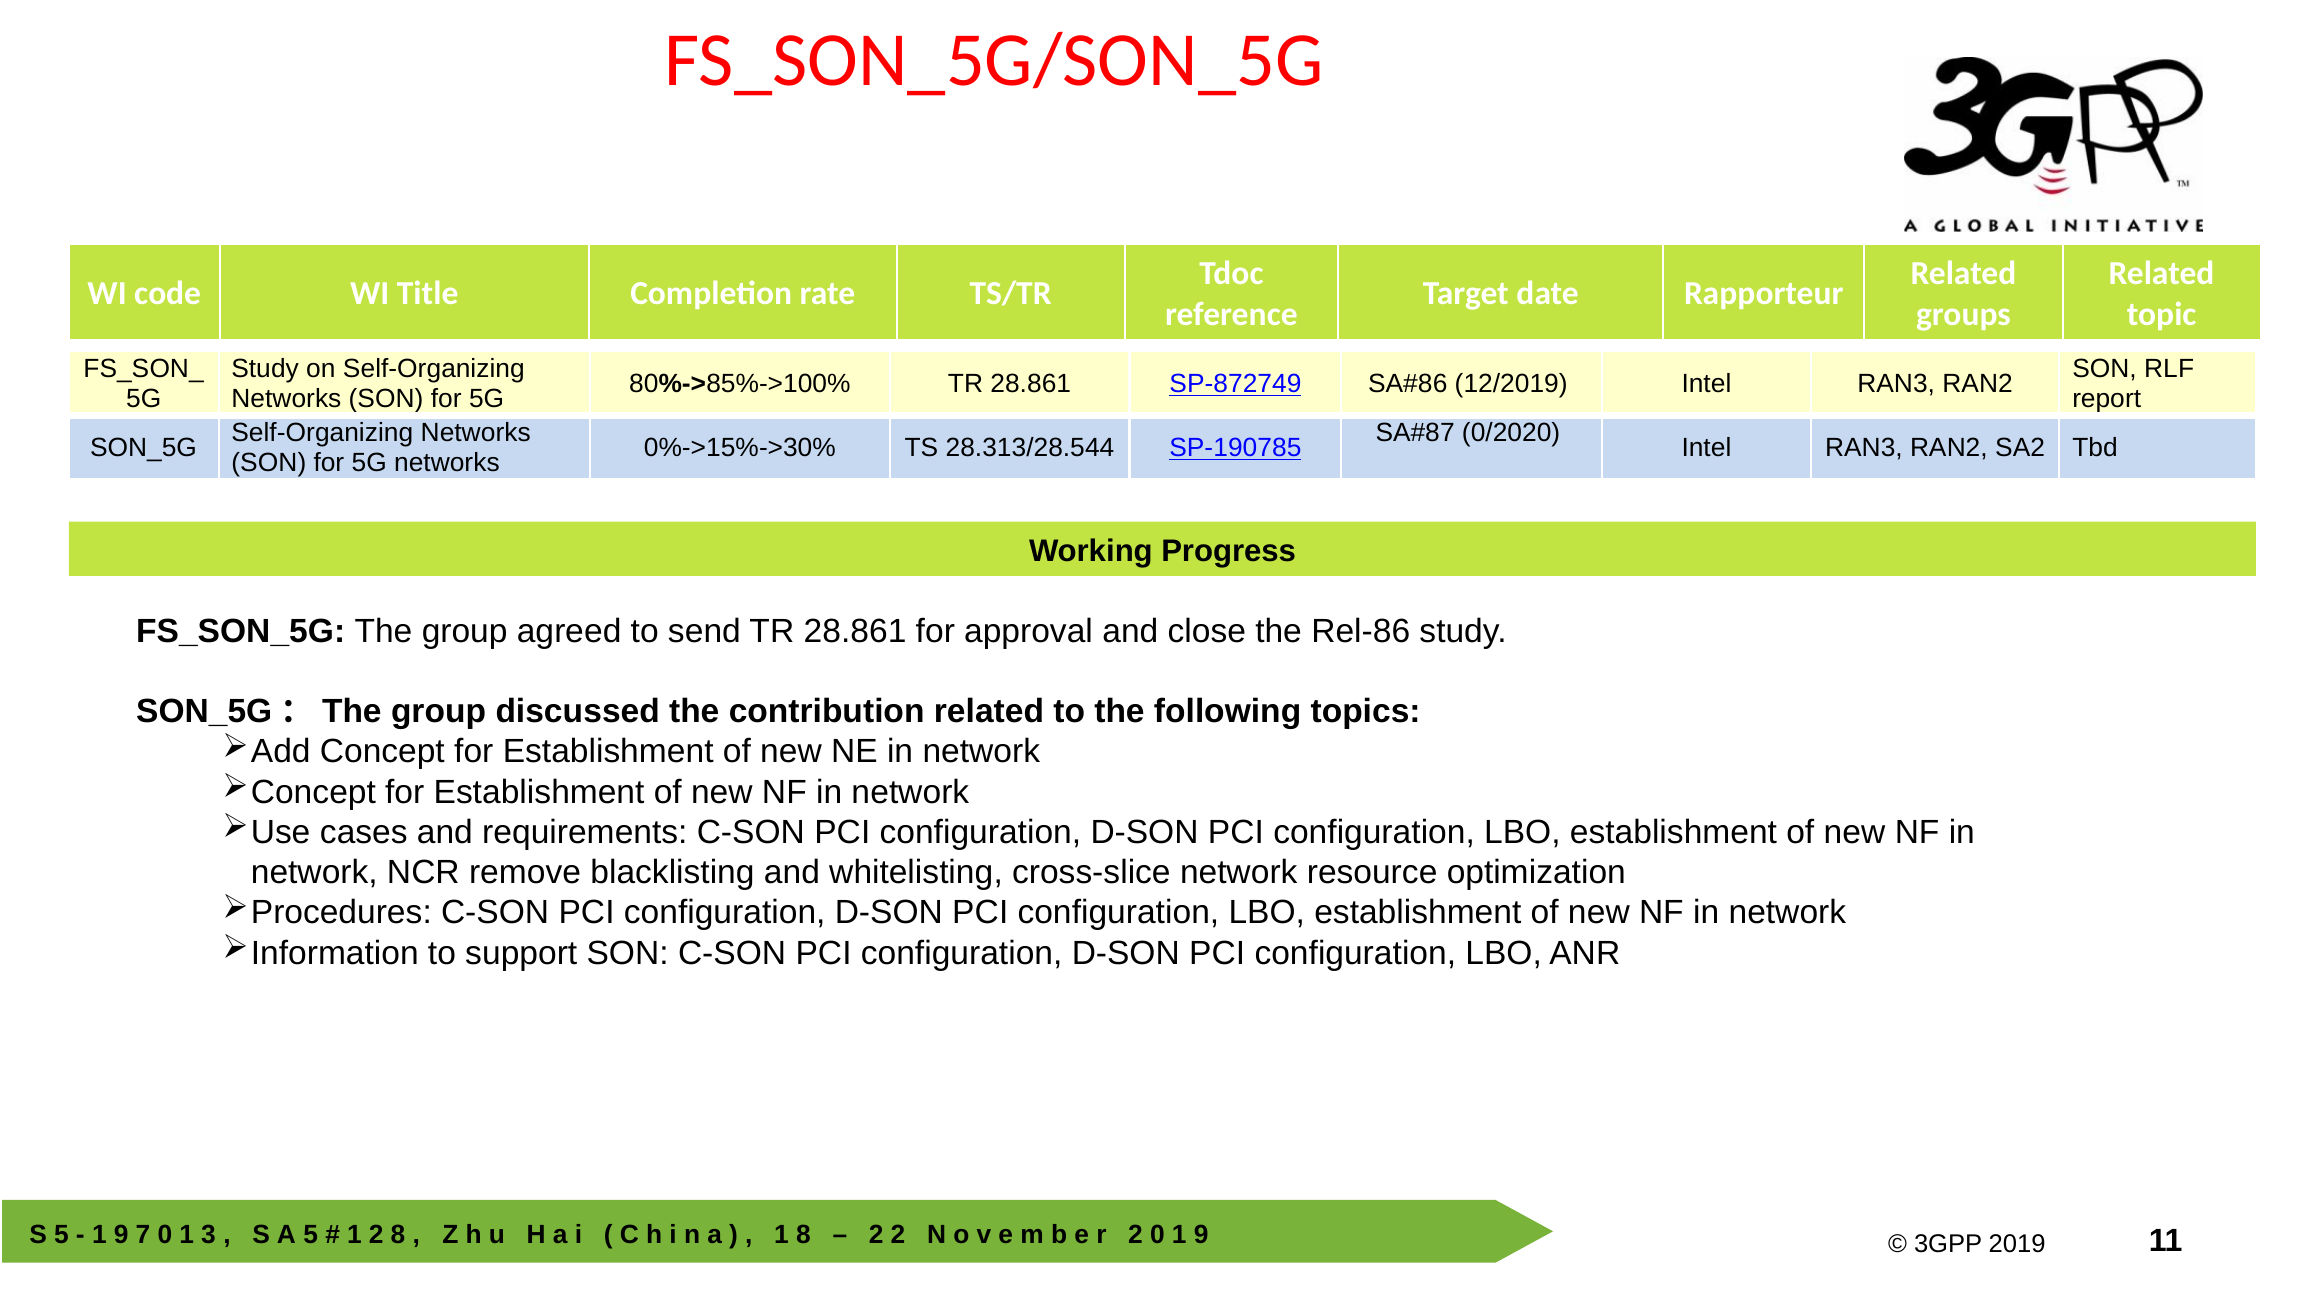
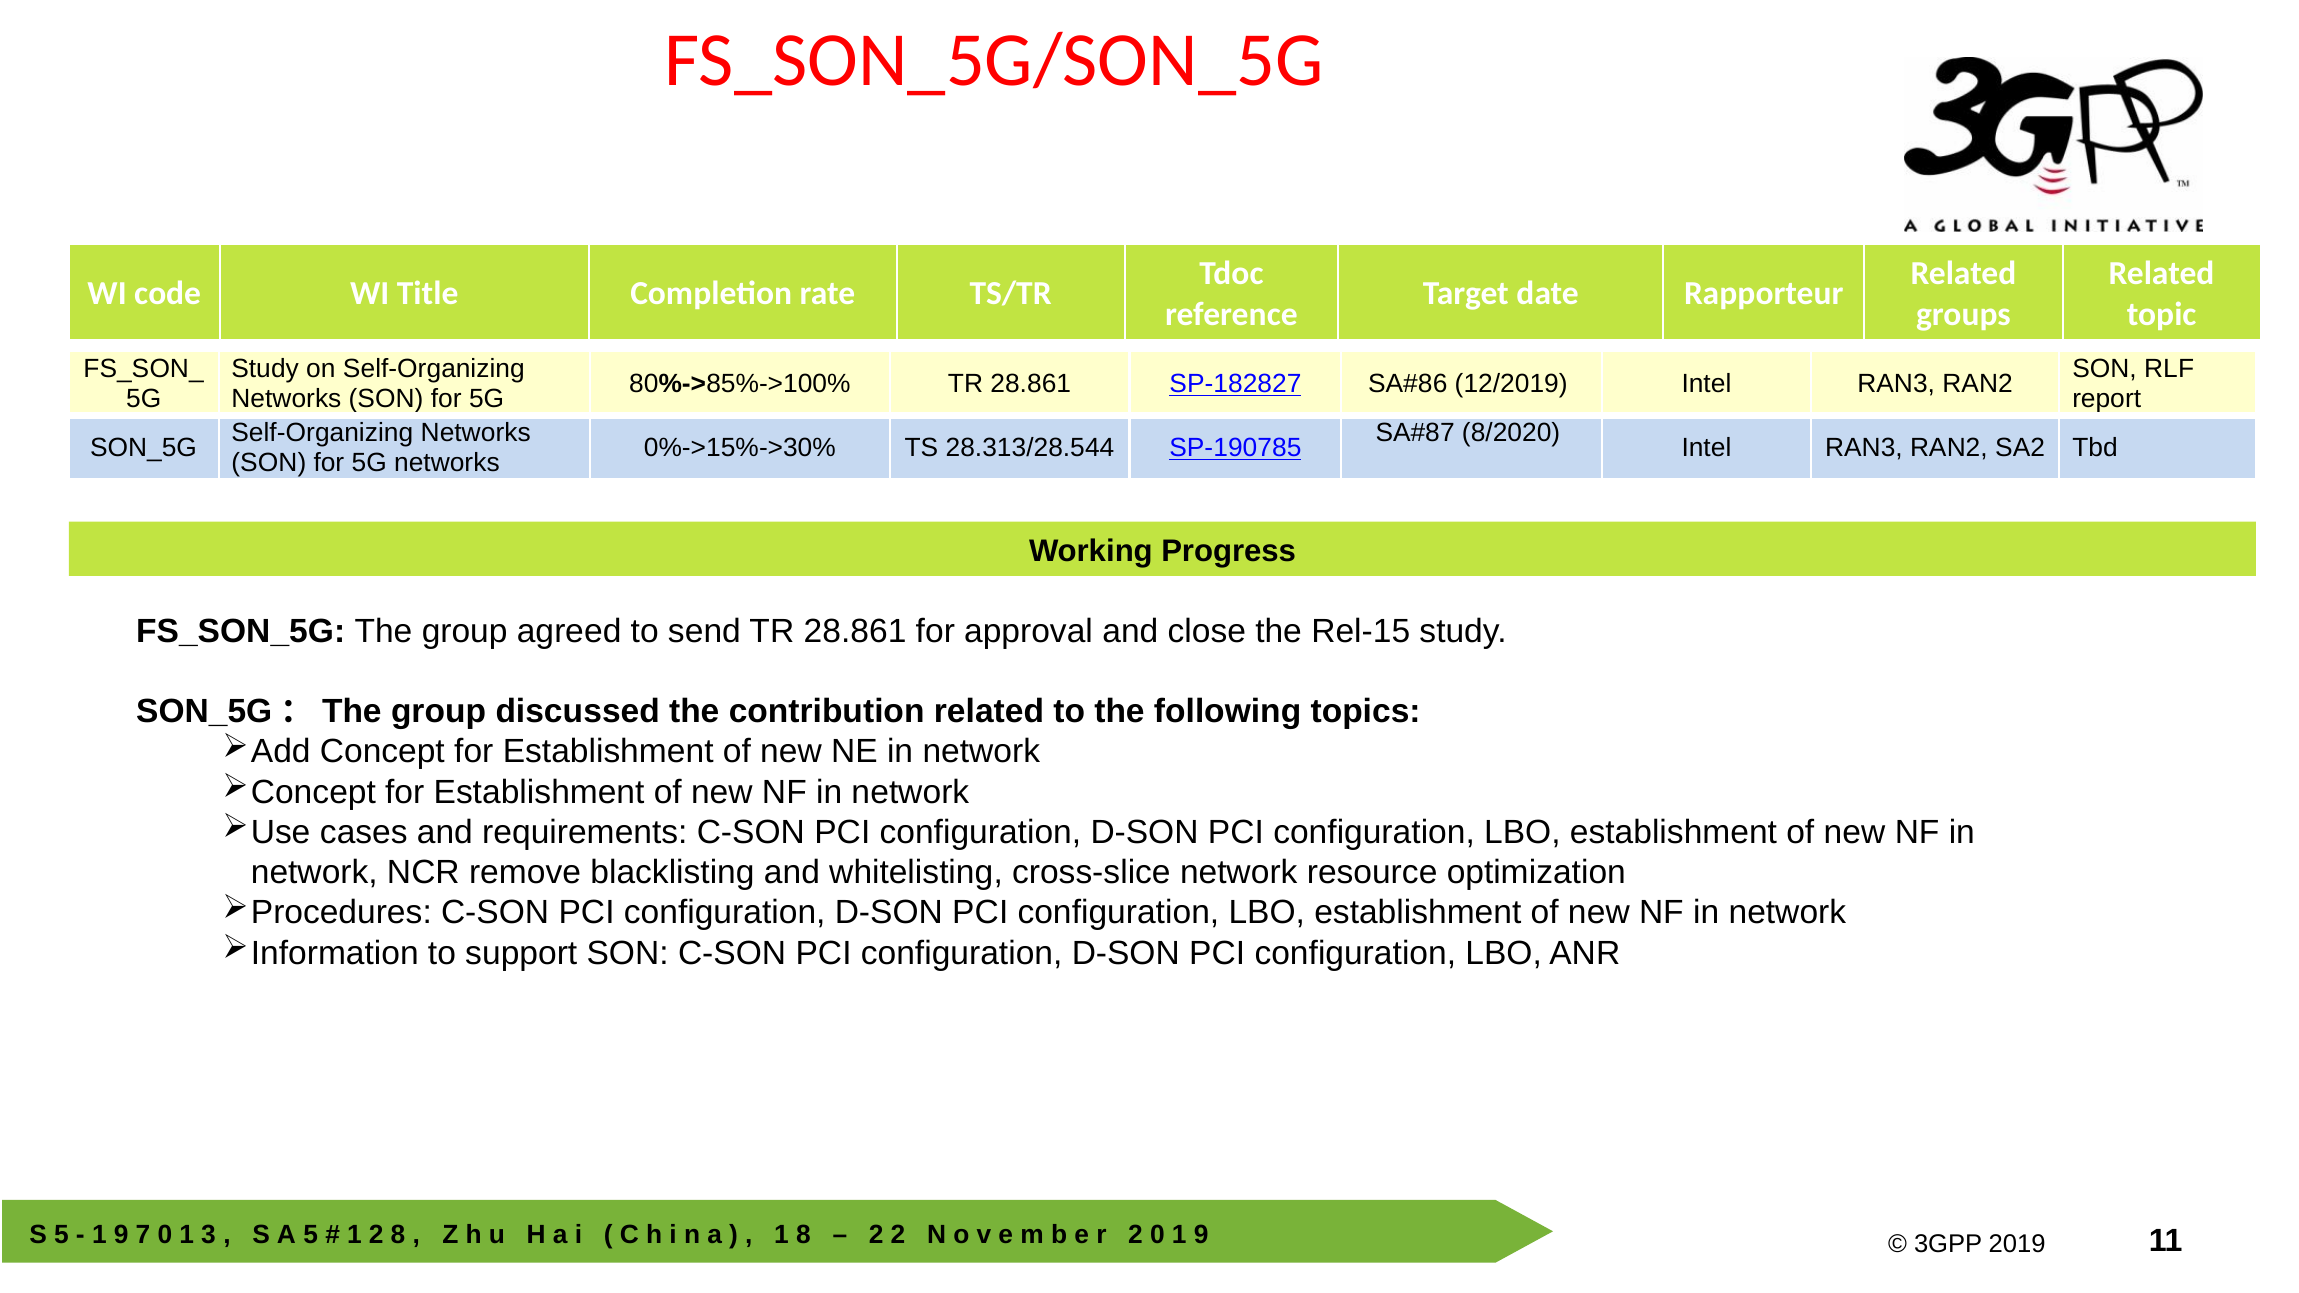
SP-872749: SP-872749 -> SP-182827
0/2020: 0/2020 -> 8/2020
Rel-86: Rel-86 -> Rel-15
